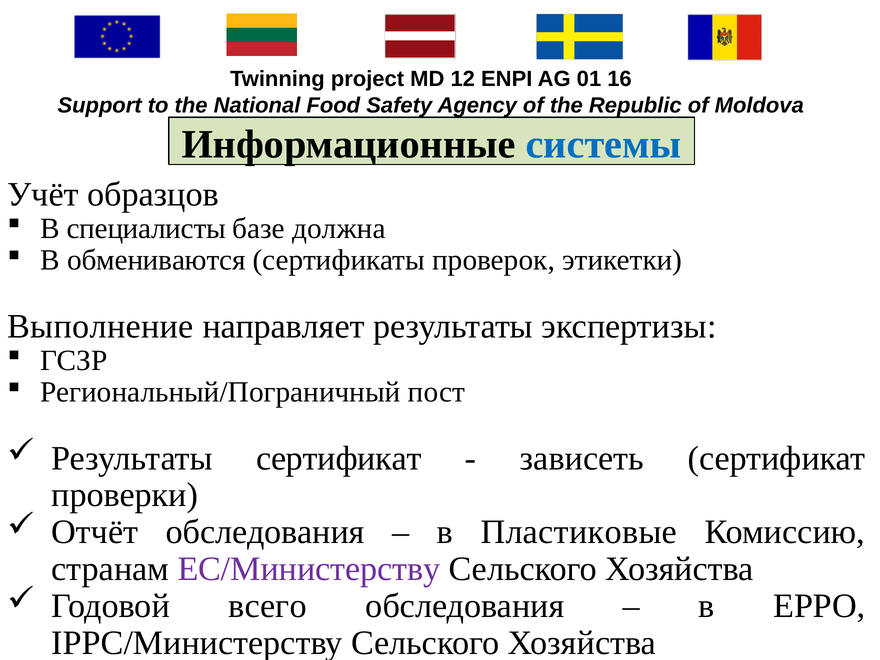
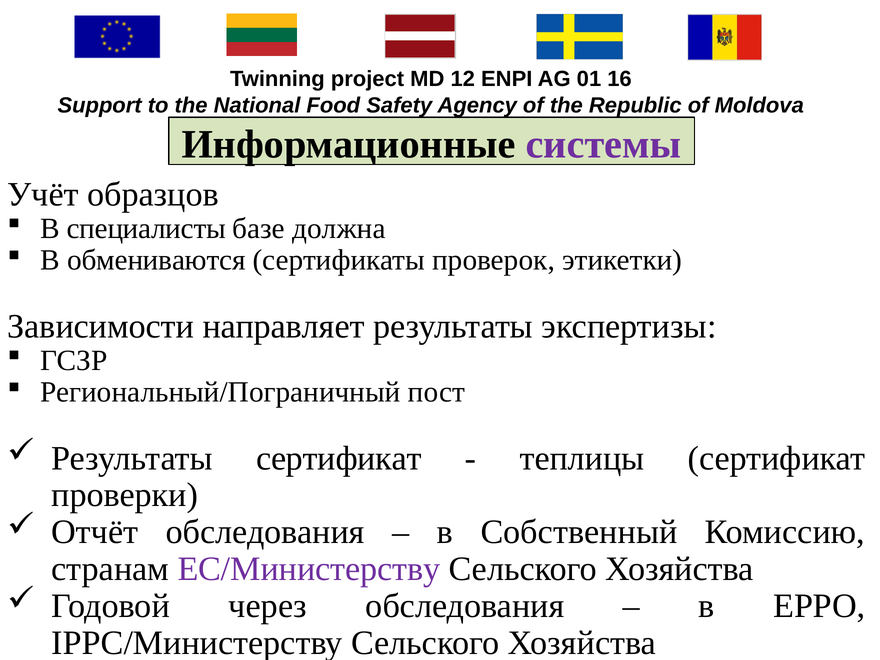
системы colour: blue -> purple
Выполнение: Выполнение -> Зависимости
зависеть: зависеть -> теплицы
Пластиковые: Пластиковые -> Собственный
всего: всего -> через
